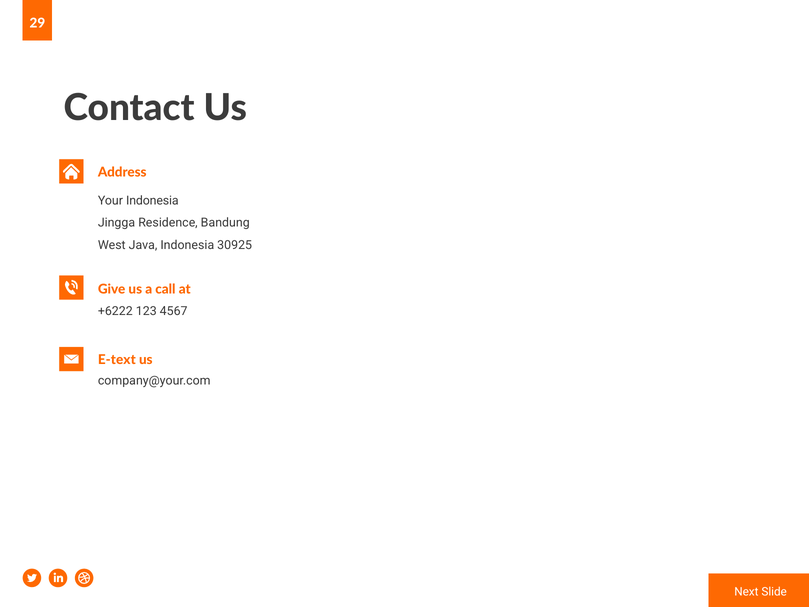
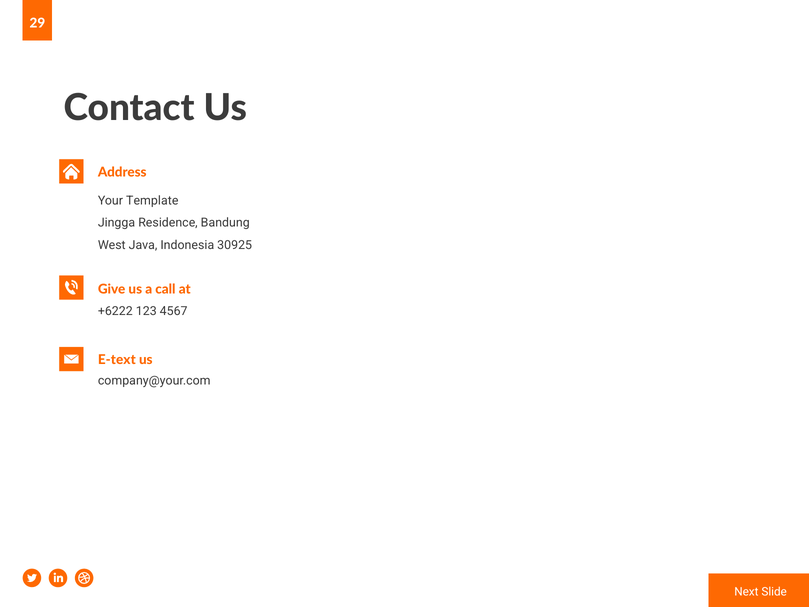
Your Indonesia: Indonesia -> Template
